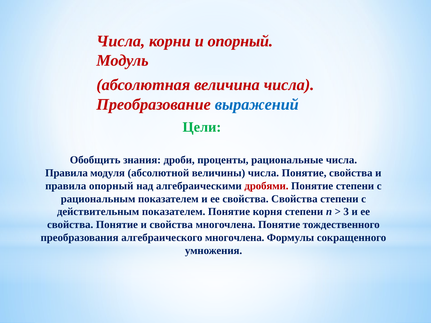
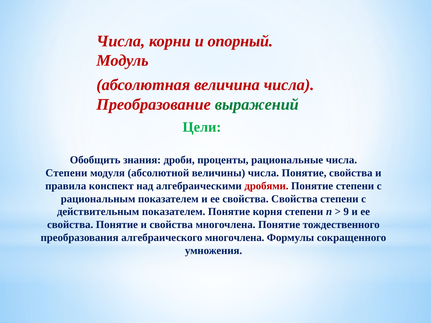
выражений colour: blue -> green
Правила at (67, 173): Правила -> Степени
правила опорный: опорный -> конспект
3: 3 -> 9
